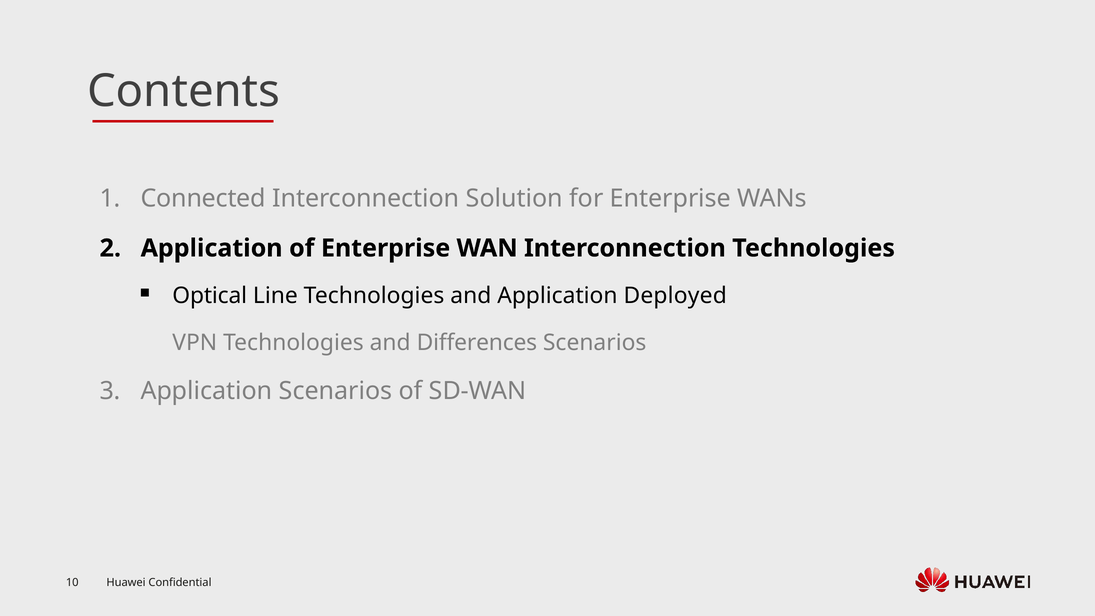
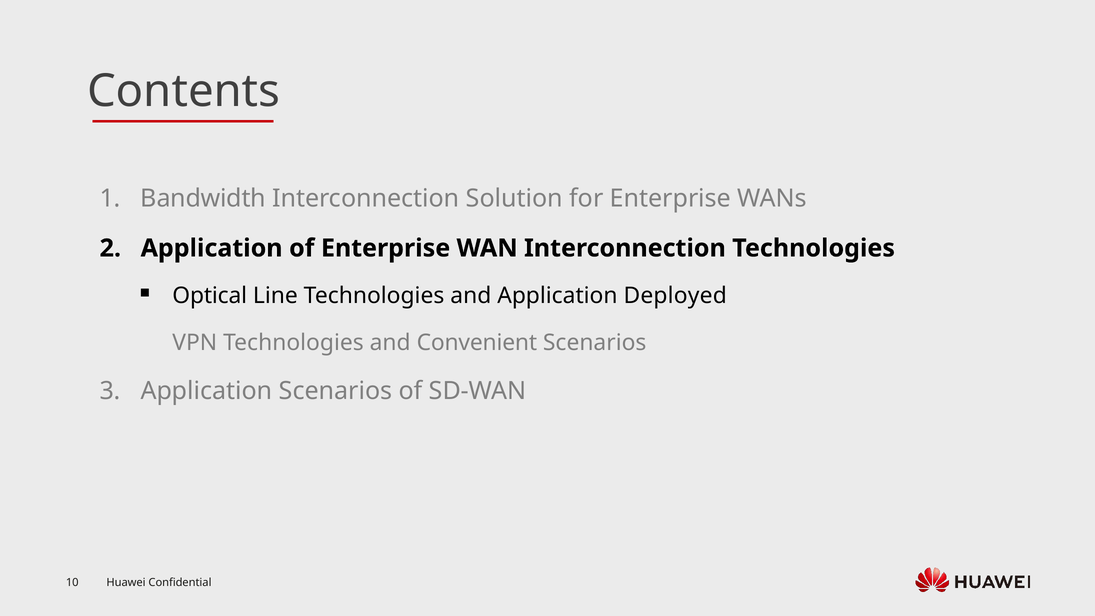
Connected: Connected -> Bandwidth
Differences: Differences -> Convenient
